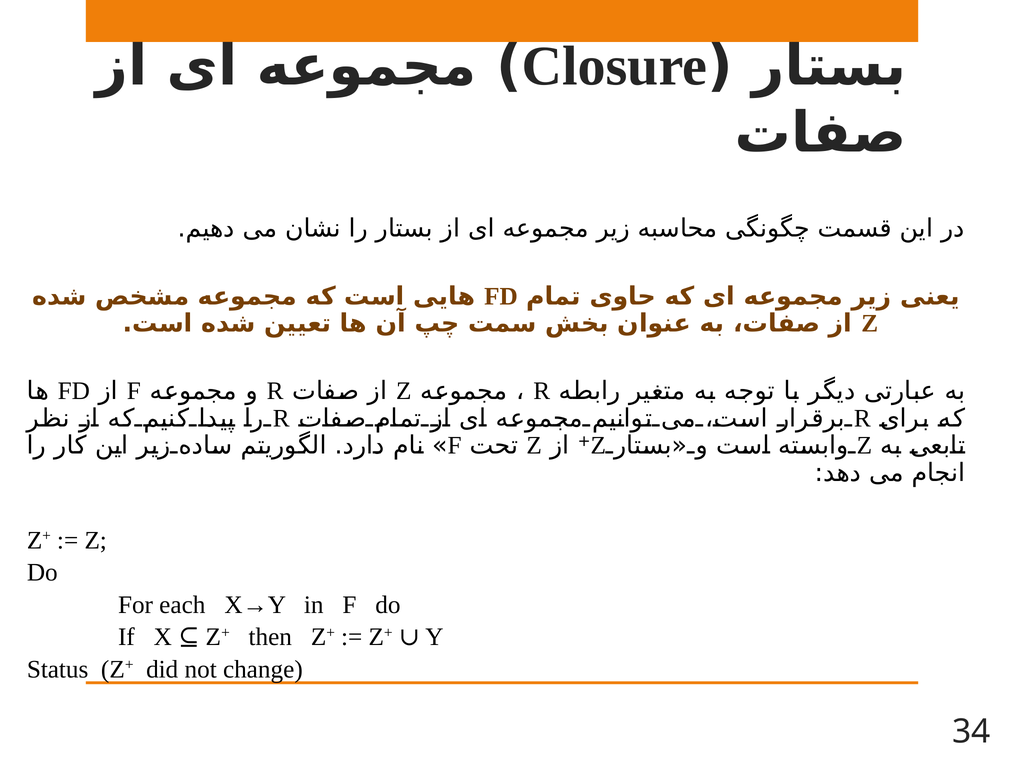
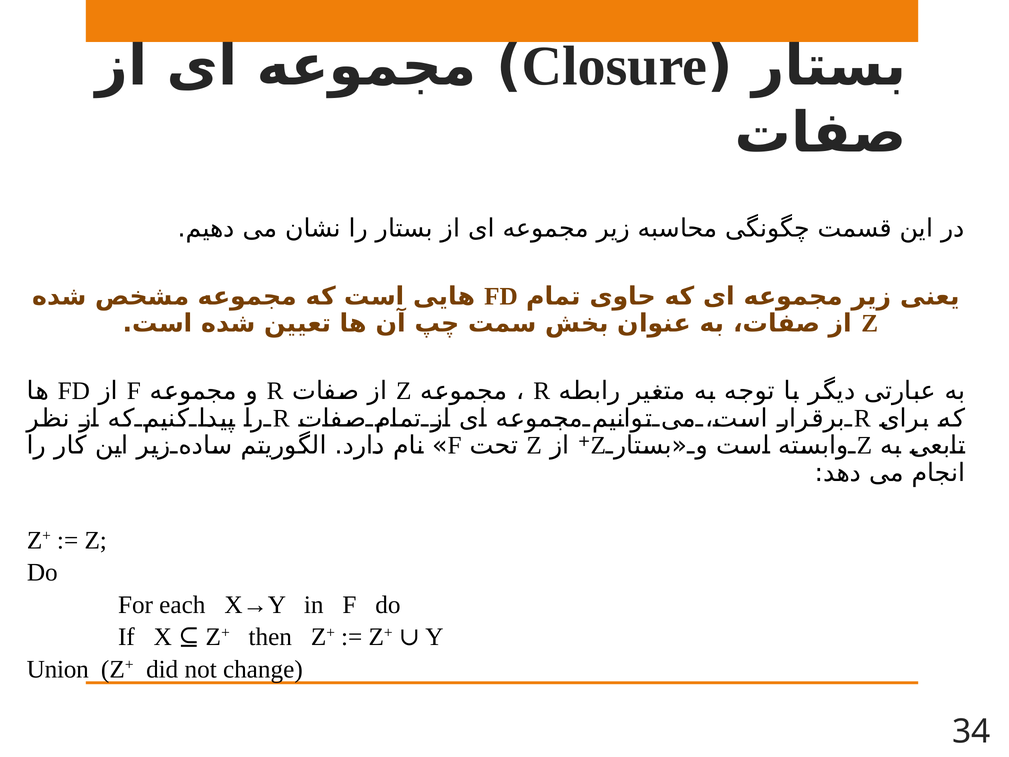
Status: Status -> Union
